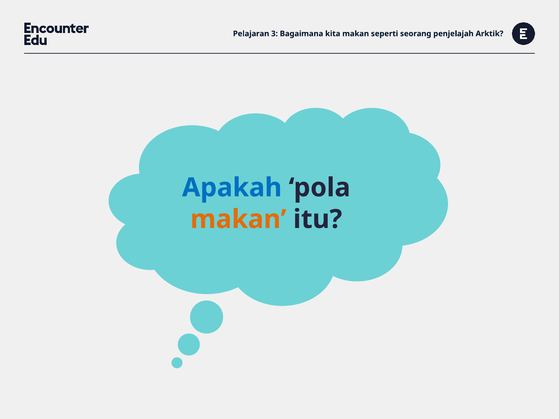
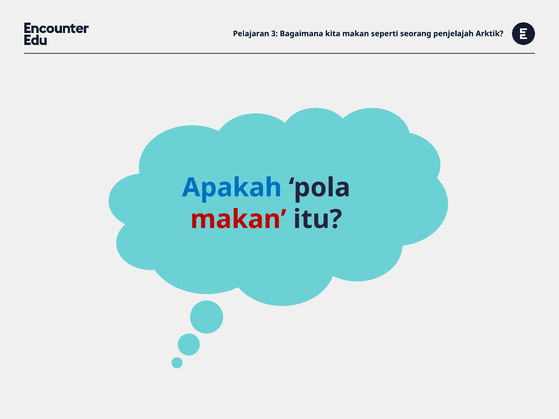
makan at (238, 219) colour: orange -> red
